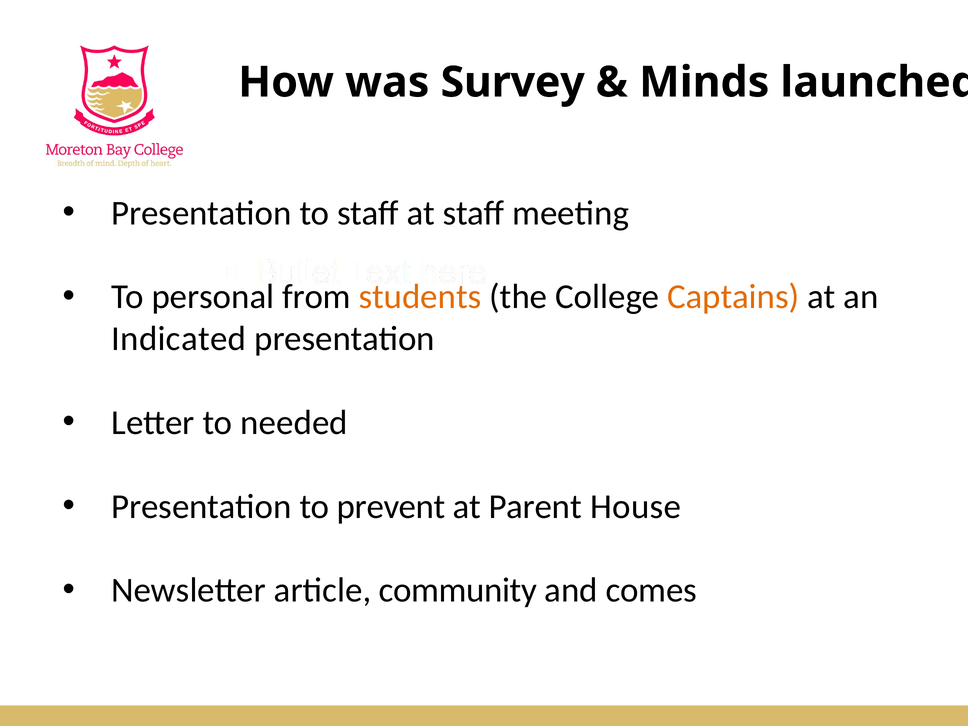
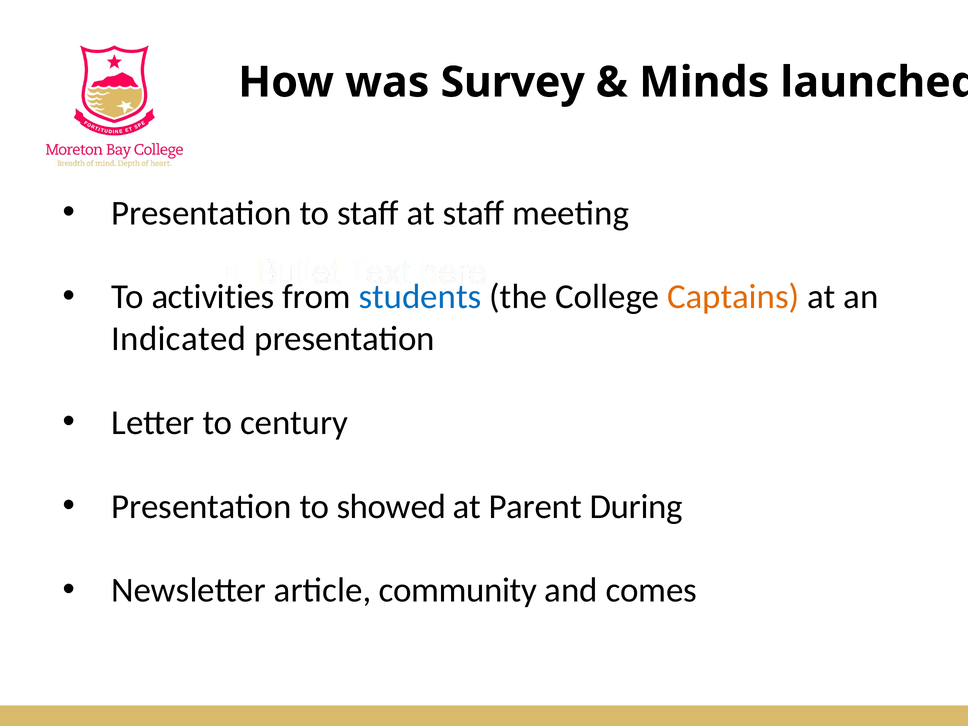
personal: personal -> activities
students colour: orange -> blue
needed: needed -> century
prevent: prevent -> showed
House: House -> During
